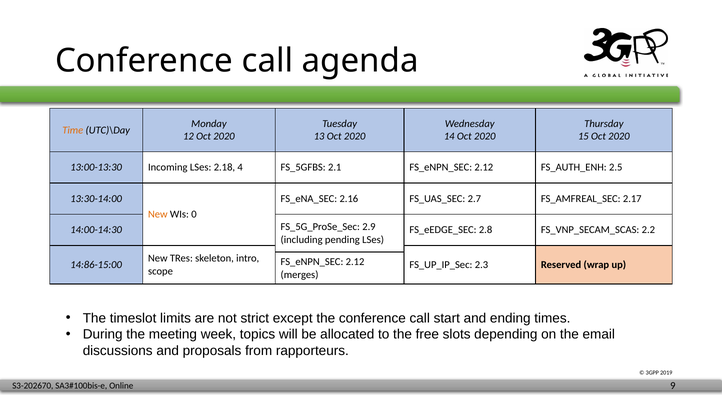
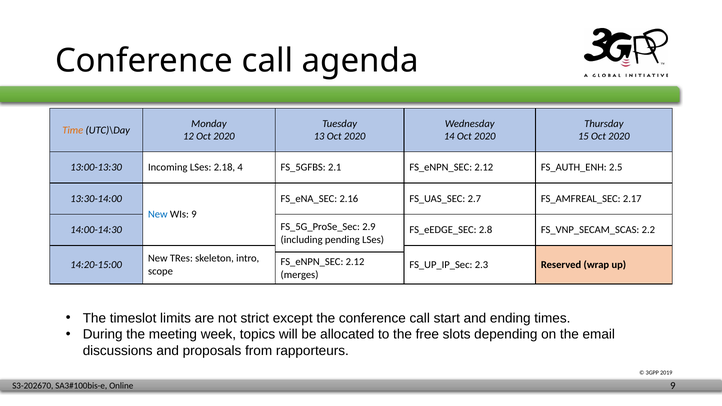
New at (158, 214) colour: orange -> blue
WIs 0: 0 -> 9
14:86-15:00: 14:86-15:00 -> 14:20-15:00
